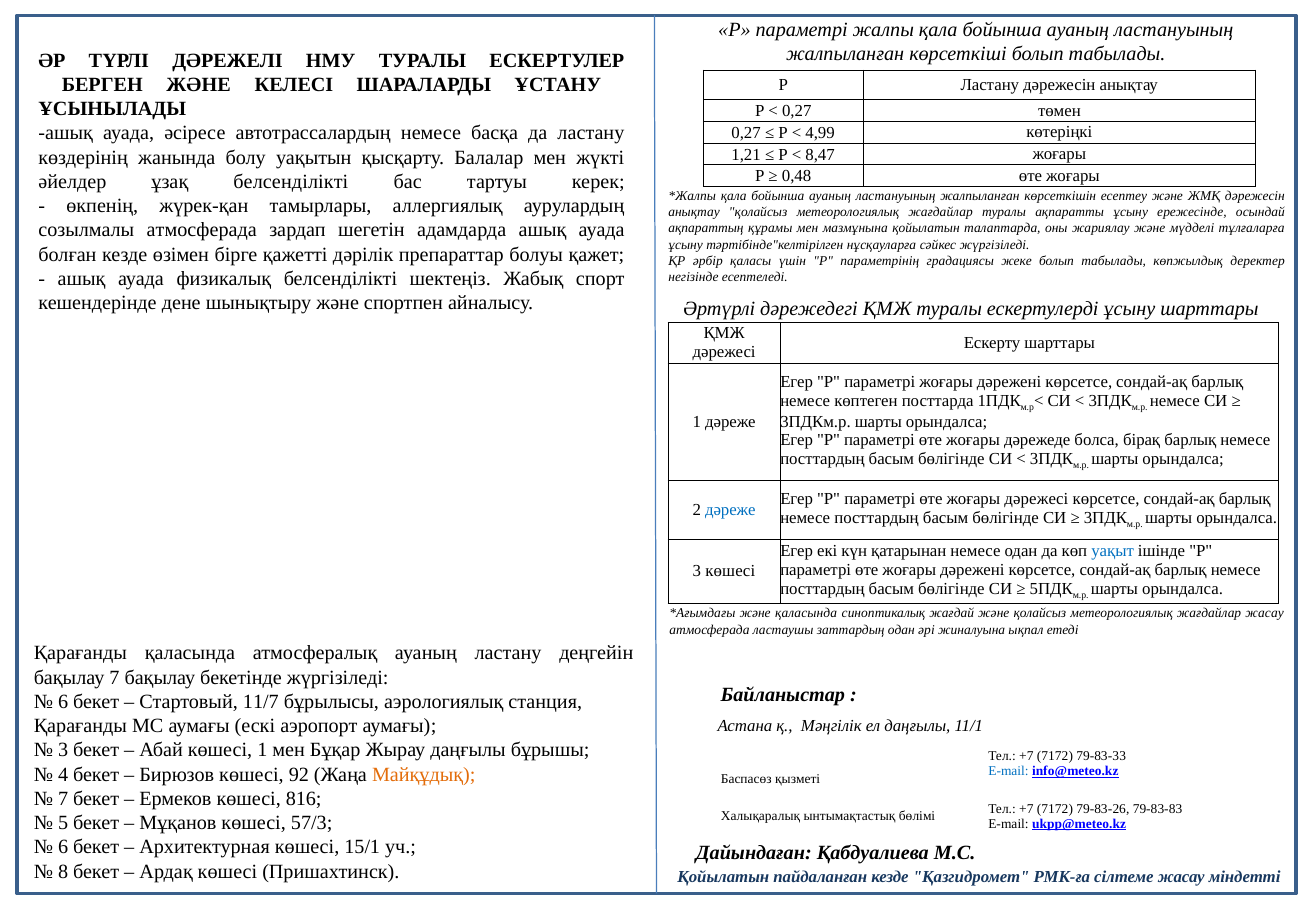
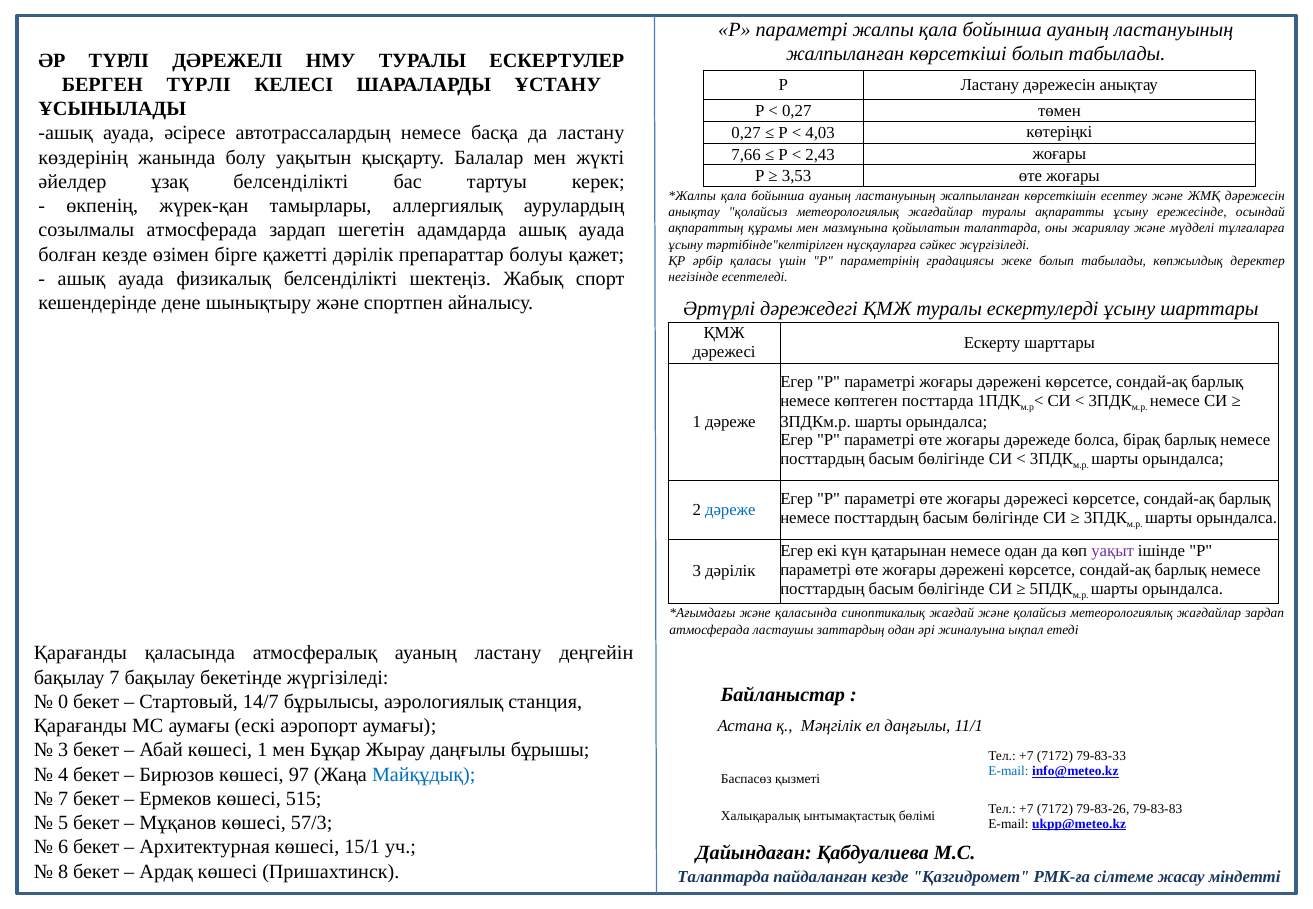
БЕРГЕН ЖӘНЕ: ЖӘНЕ -> ТҮРЛІ
4,99: 4,99 -> 4,03
1,21: 1,21 -> 7,66
8,47: 8,47 -> 2,43
0,48: 0,48 -> 3,53
уақыт colour: blue -> purple
3 көшесі: көшесі -> дәрілік
жағдайлар жасау: жасау -> зардап
6 at (63, 702): 6 -> 0
11/7: 11/7 -> 14/7
92: 92 -> 97
Майқұдық colour: orange -> blue
816: 816 -> 515
Қойылатын at (723, 877): Қойылатын -> Талаптарда
